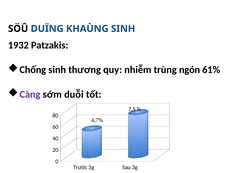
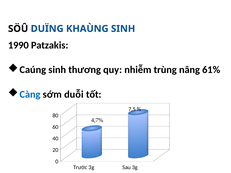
1932: 1932 -> 1990
Chống: Chống -> Caúng
ngón: ngón -> nâng
Càng colour: purple -> blue
